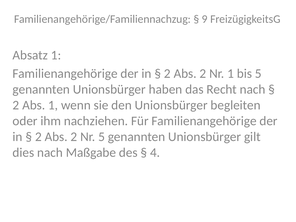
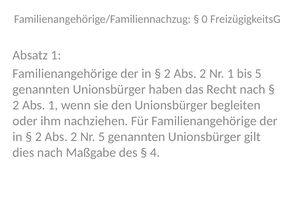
9: 9 -> 0
